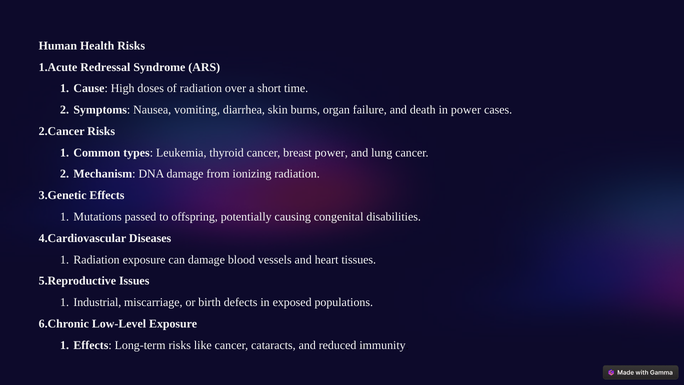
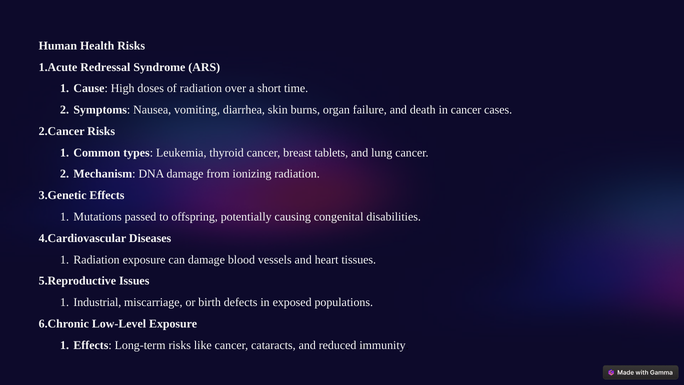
in power: power -> cancer
breast power: power -> tablets
